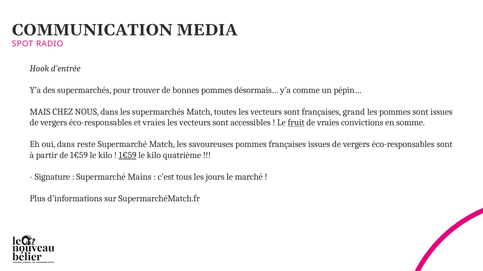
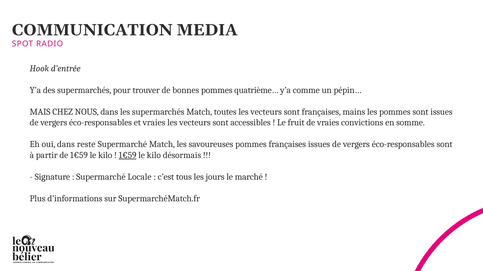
désormais…: désormais… -> quatrième…
grand: grand -> mains
fruit underline: present -> none
quatrième: quatrième -> désormais
Mains: Mains -> Locale
